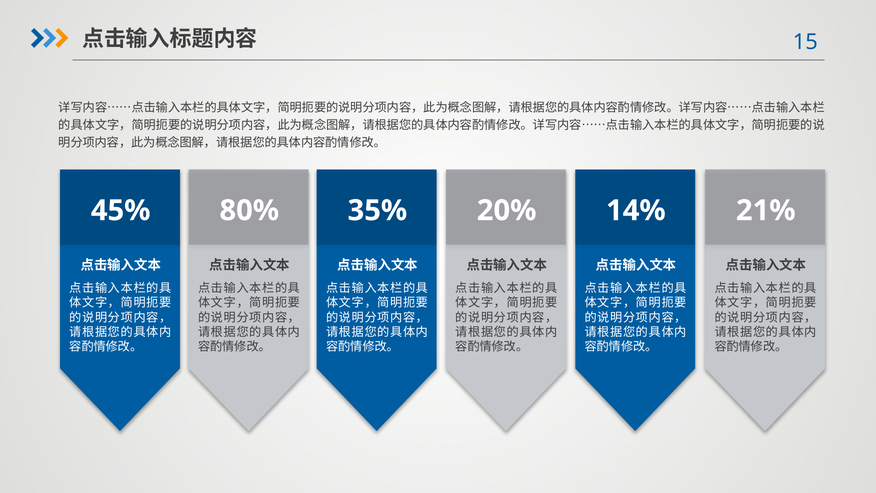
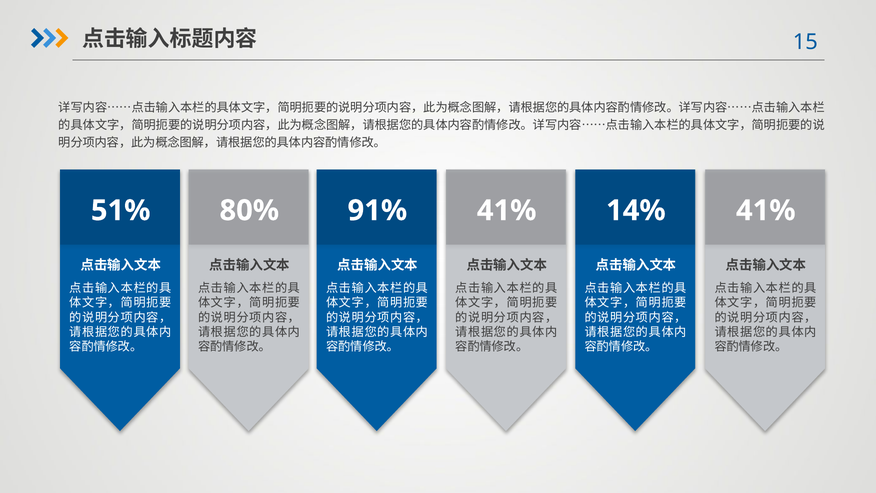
45%: 45% -> 51%
35%: 35% -> 91%
20% at (507, 210): 20% -> 41%
21% at (766, 210): 21% -> 41%
